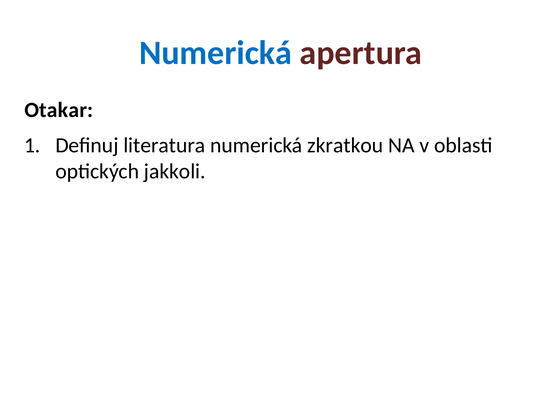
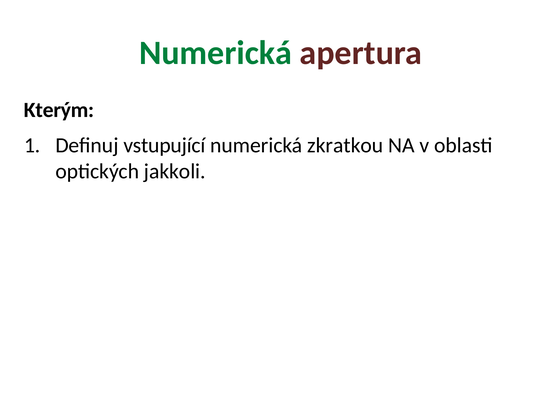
Numerická at (216, 53) colour: blue -> green
Otakar: Otakar -> Kterým
literatura: literatura -> vstupující
